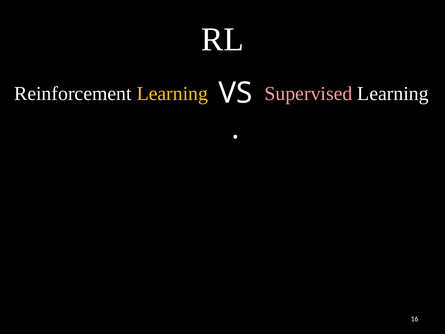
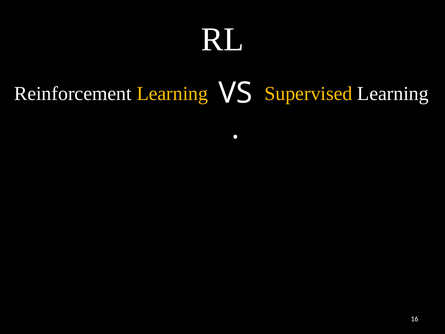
Supervised colour: pink -> yellow
